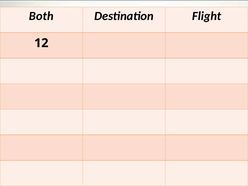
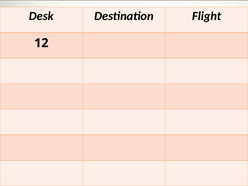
Both: Both -> Desk
